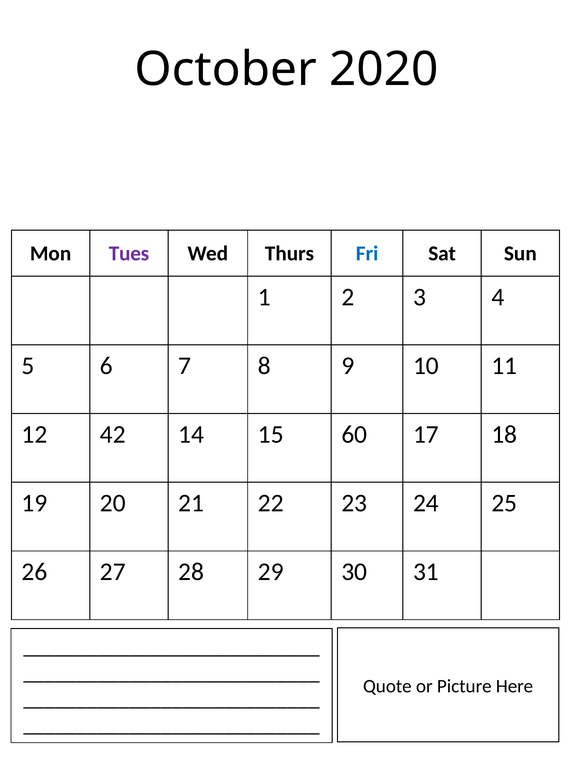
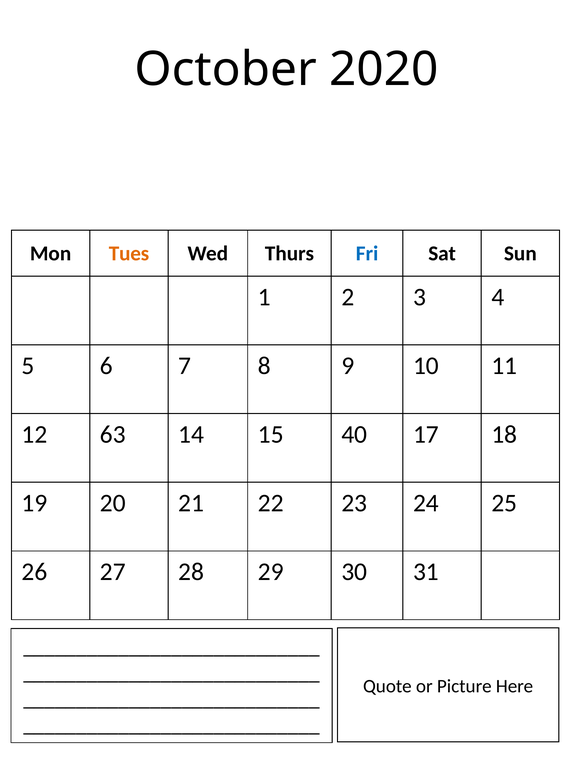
Tues colour: purple -> orange
42: 42 -> 63
60: 60 -> 40
